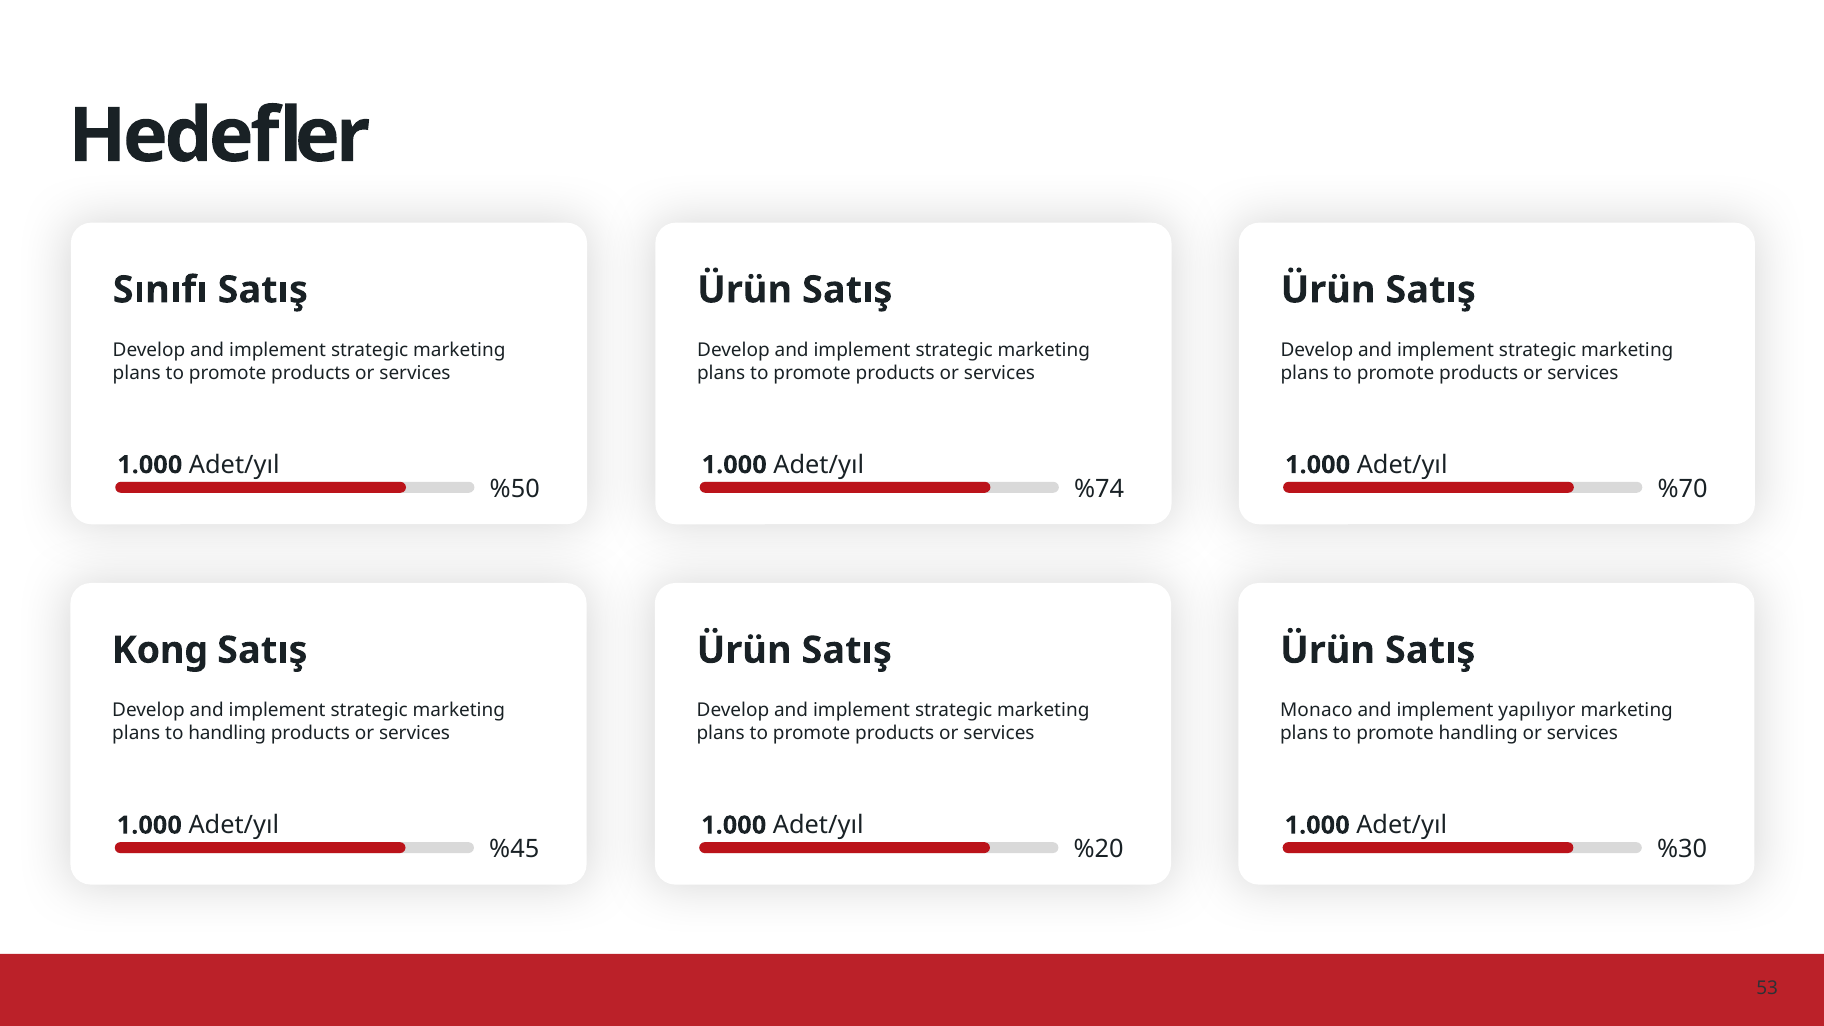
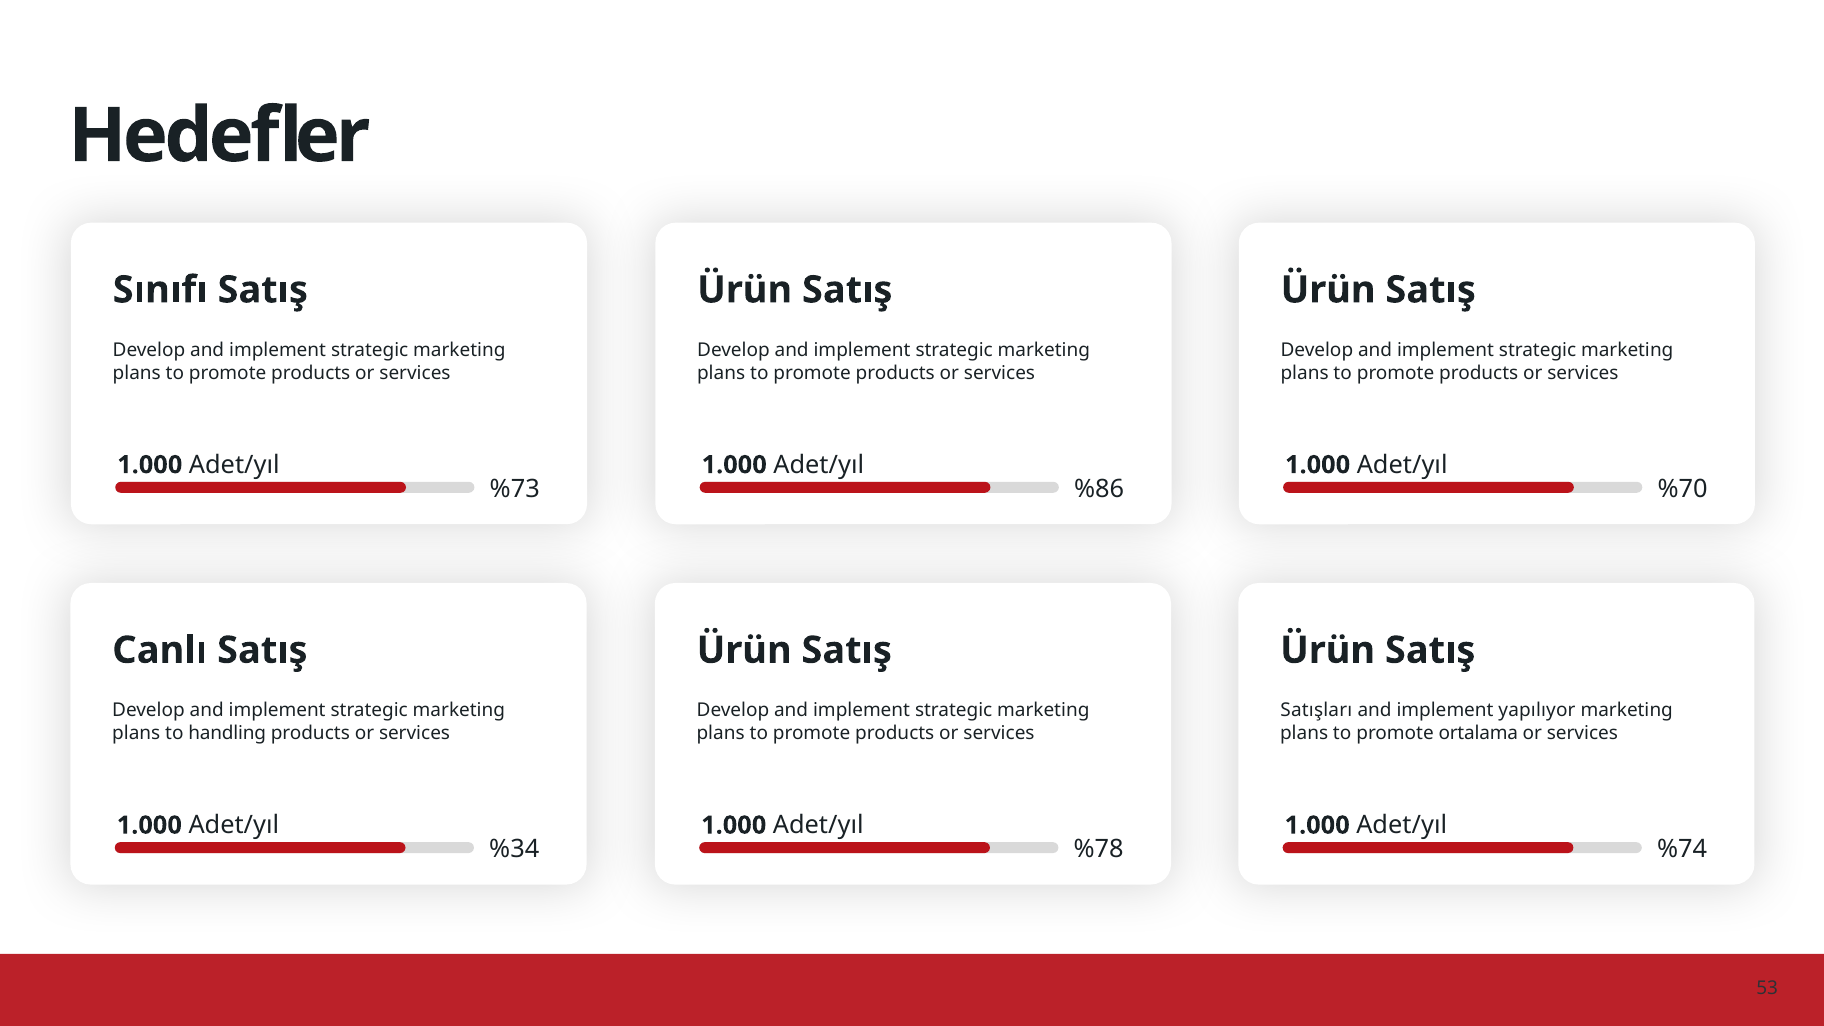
%50: %50 -> %73
%74: %74 -> %86
Kong: Kong -> Canlı
Monaco: Monaco -> Satışları
promote handling: handling -> ortalama
%45: %45 -> %34
%20: %20 -> %78
%30: %30 -> %74
